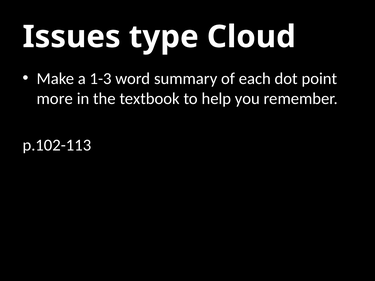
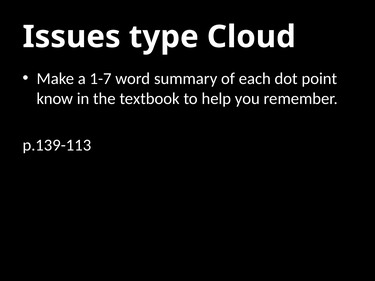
1-3: 1-3 -> 1-7
more: more -> know
p.102-113: p.102-113 -> p.139-113
